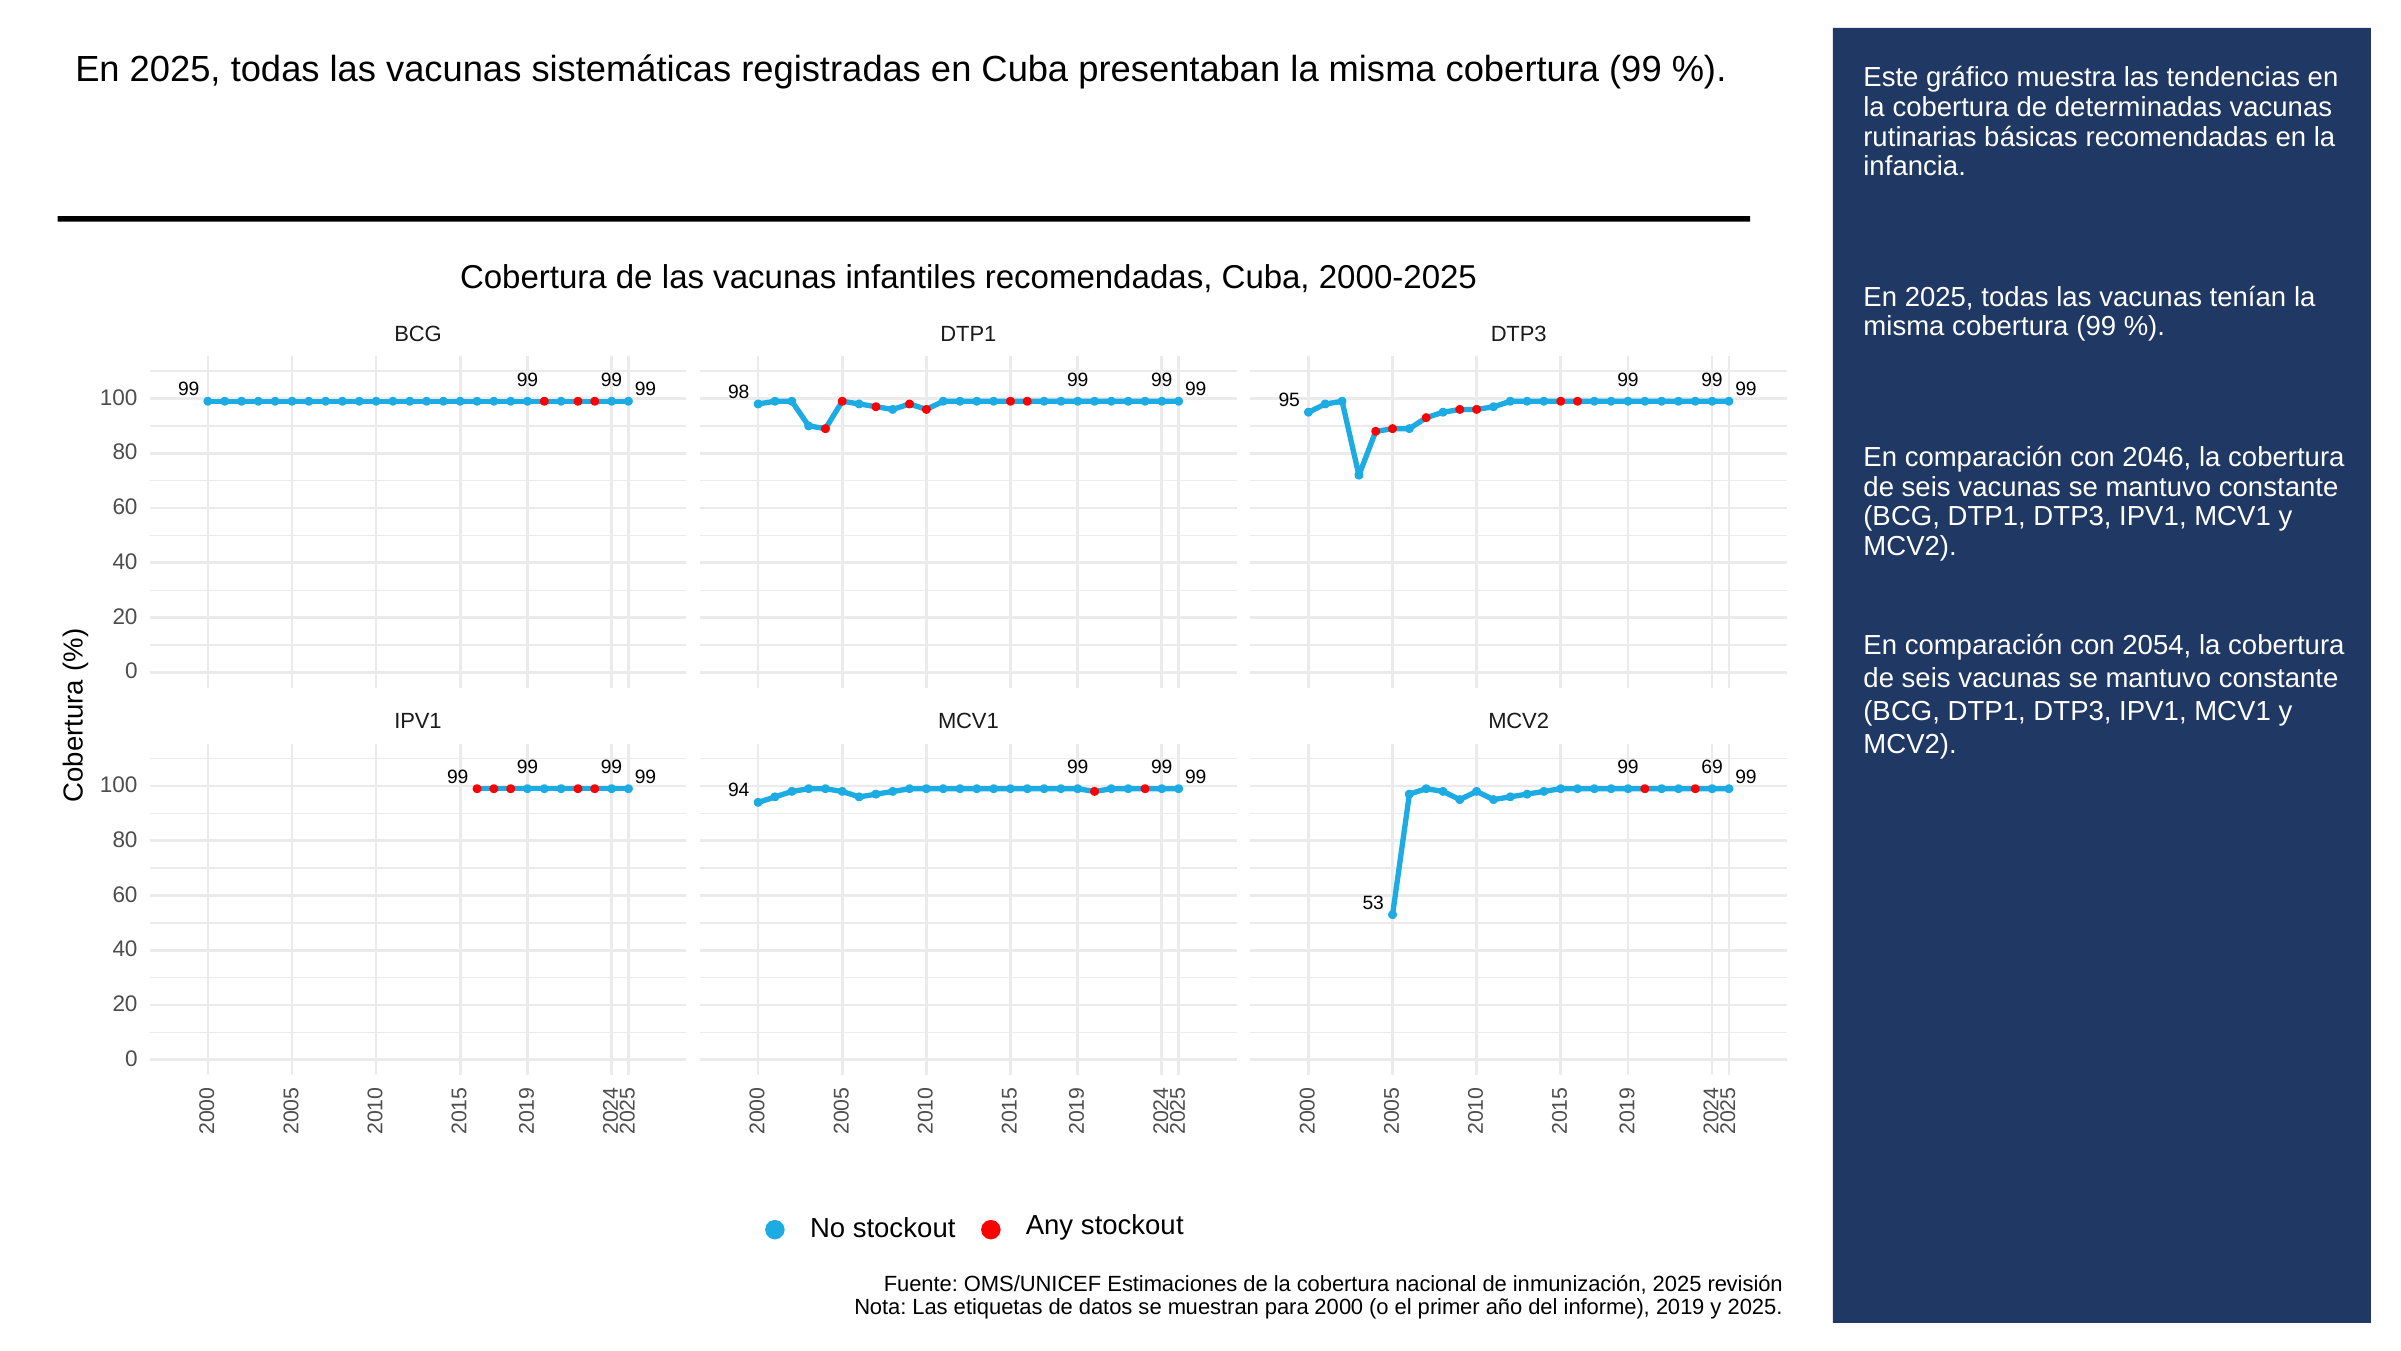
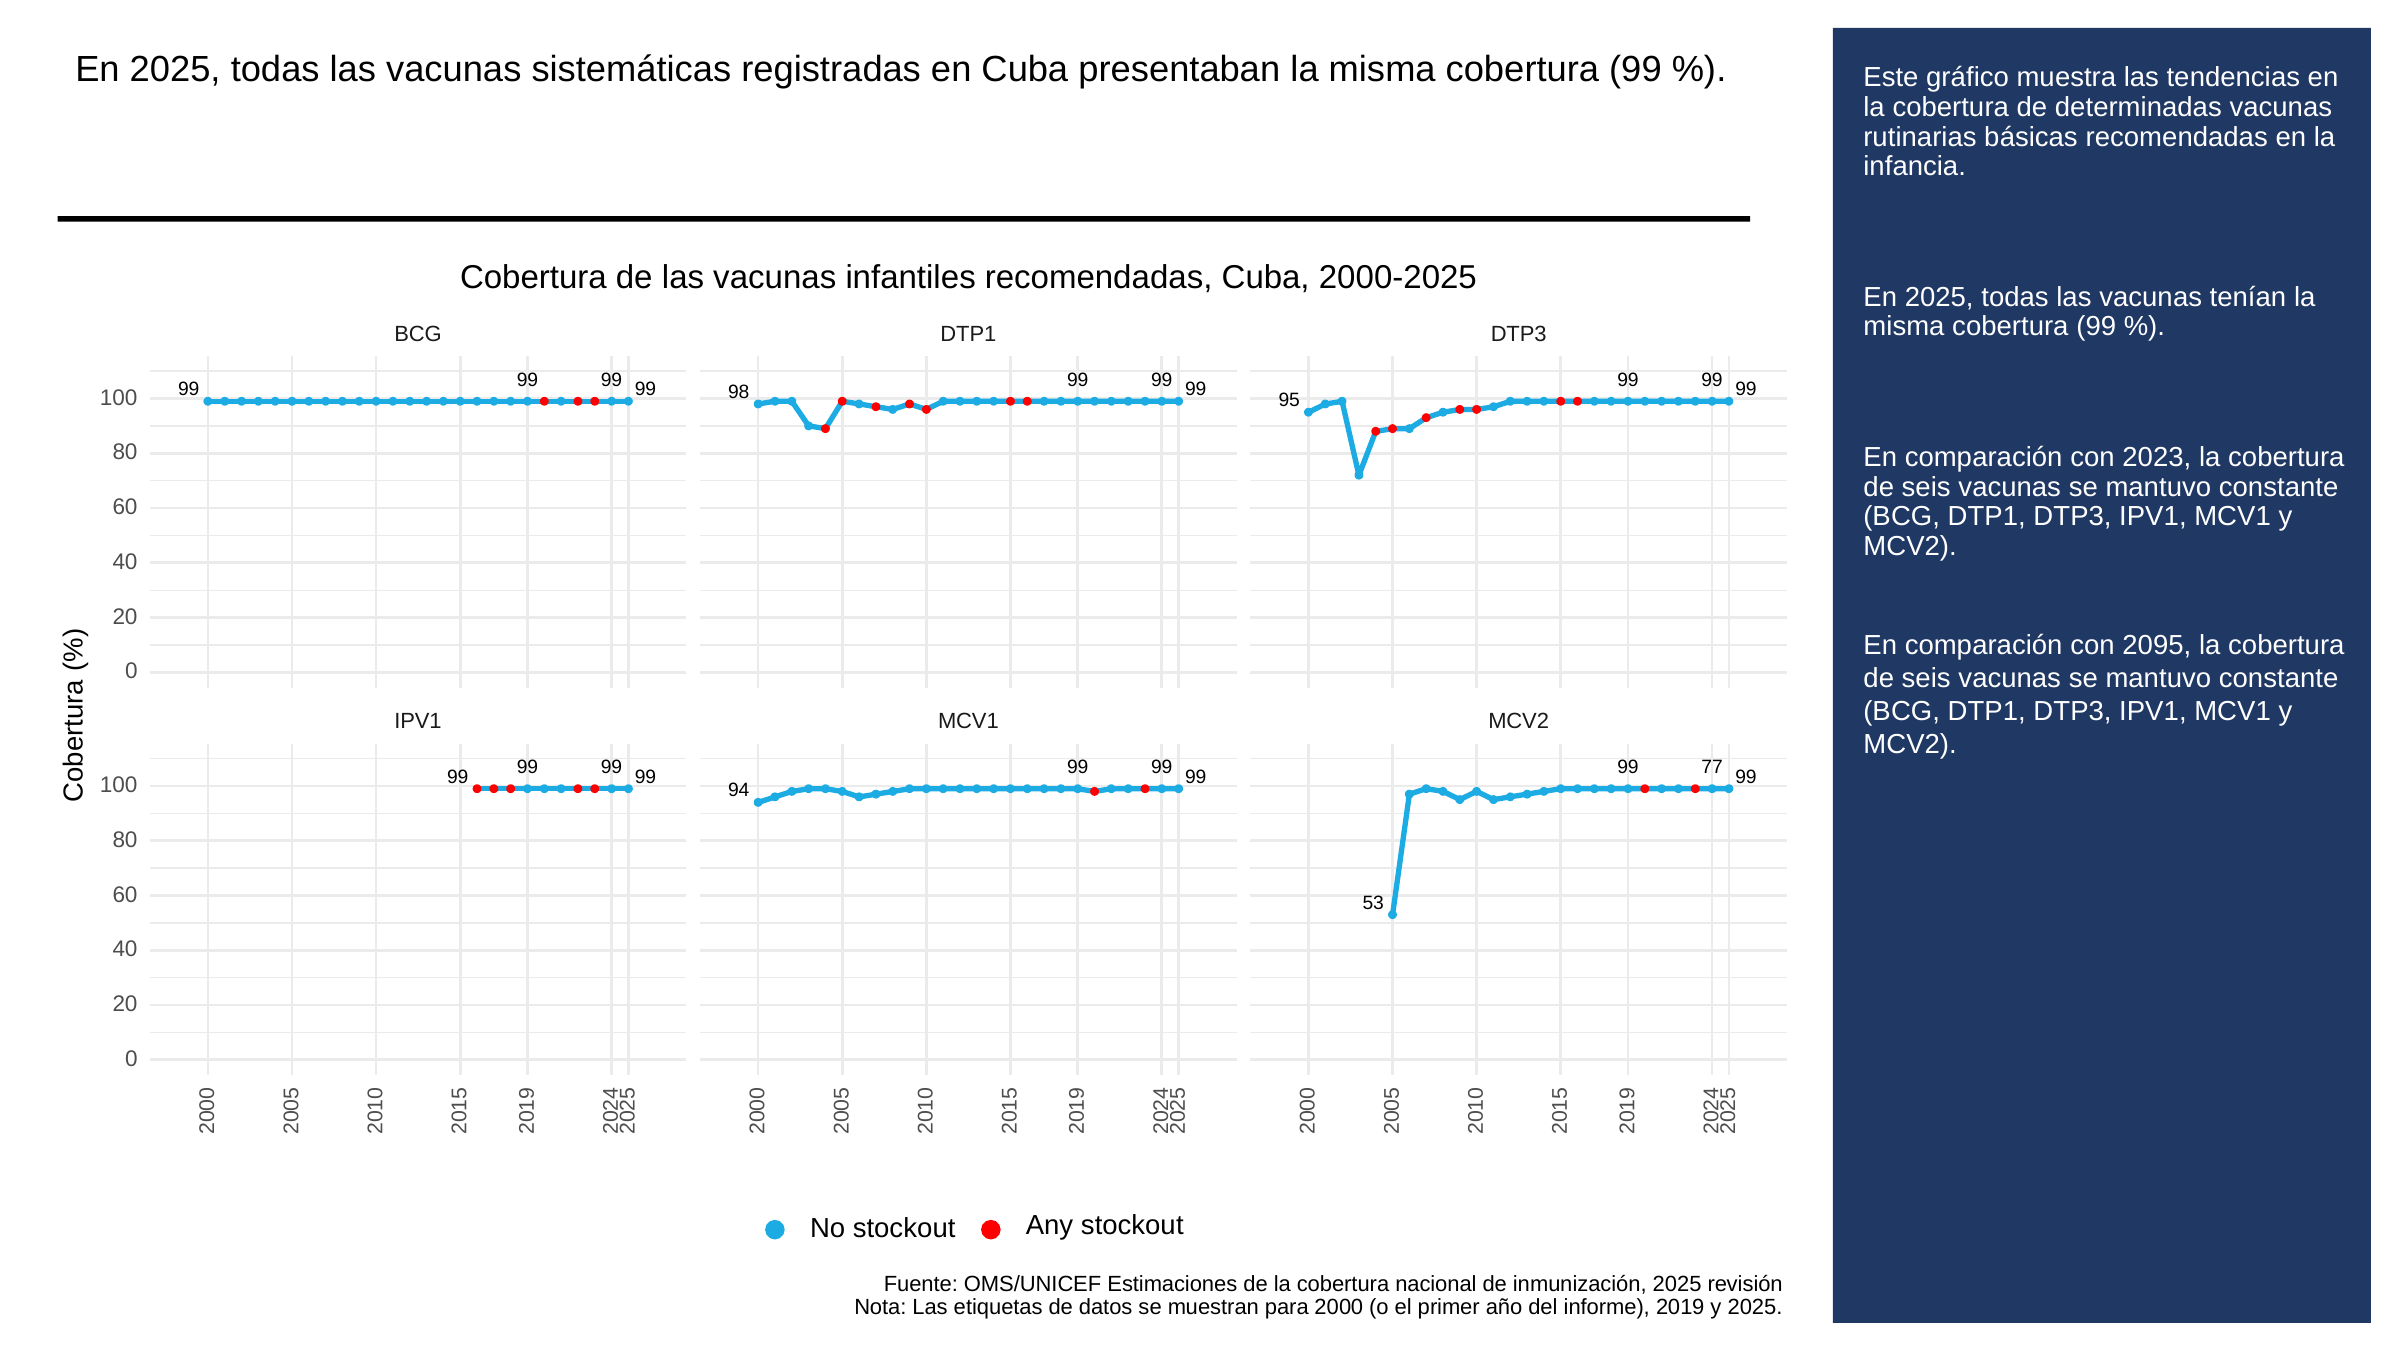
2046: 2046 -> 2023
2054: 2054 -> 2095
69: 69 -> 77
